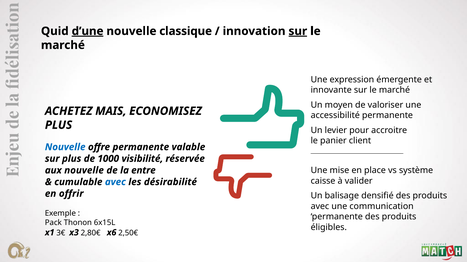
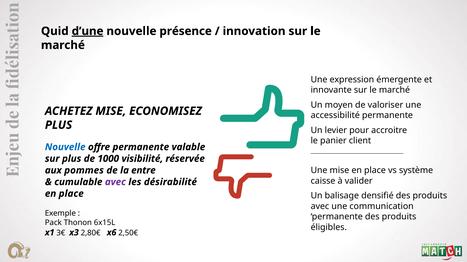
classique: classique -> présence
sur at (298, 31) underline: present -> none
ACHETEZ MAIS: MAIS -> MISE
aux nouvelle: nouvelle -> pommes
avec at (115, 182) colour: blue -> purple
offrir at (71, 194): offrir -> place
